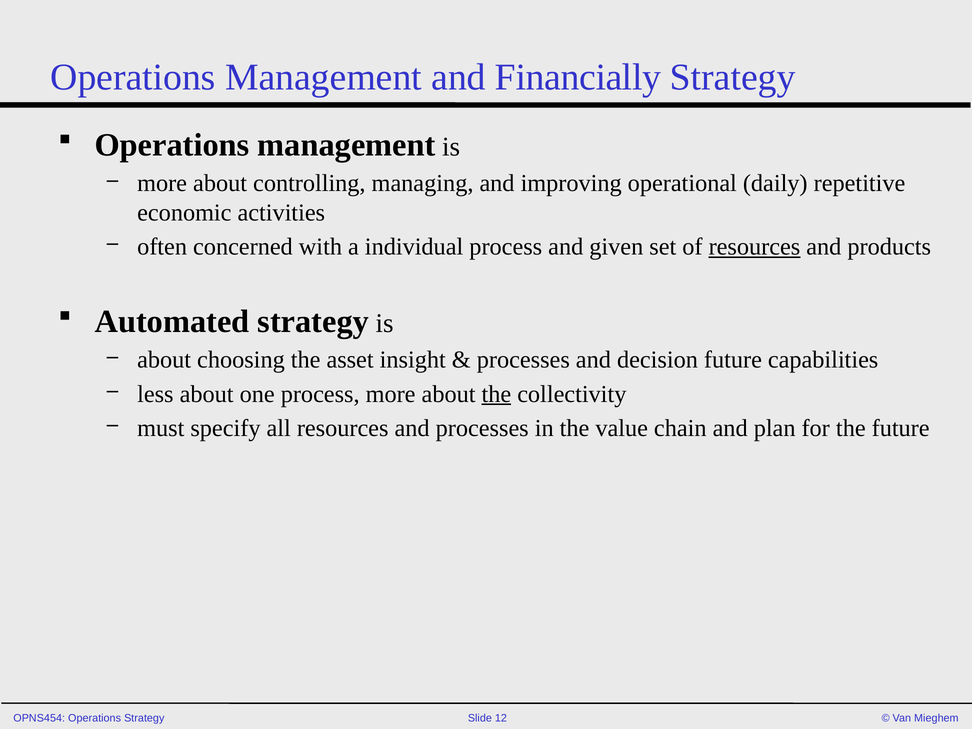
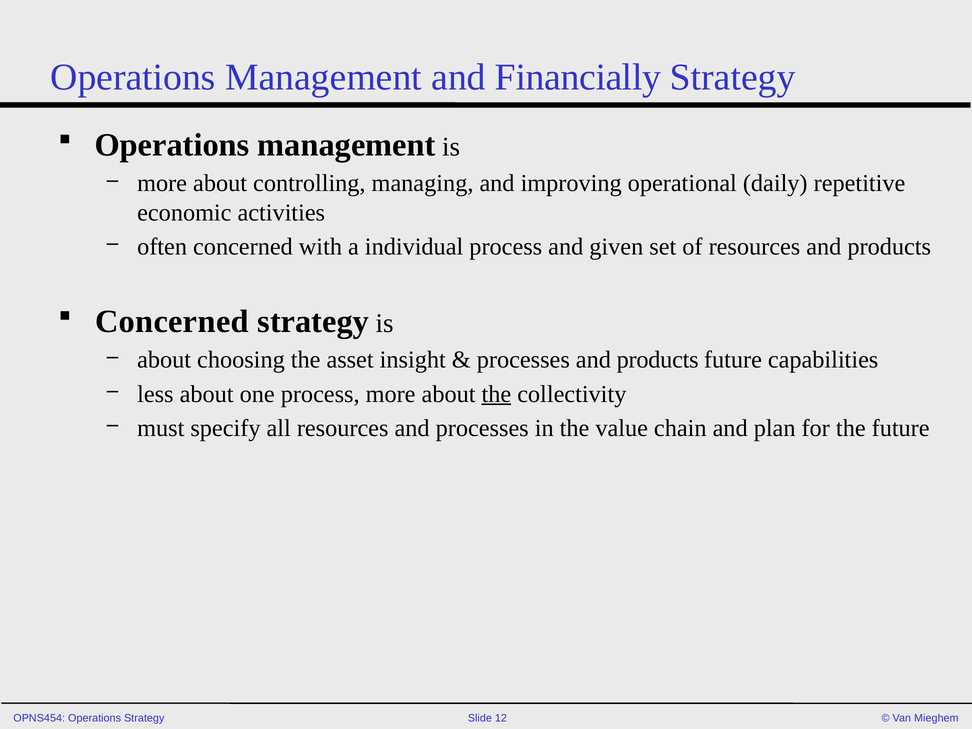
resources at (754, 247) underline: present -> none
Automated at (172, 322): Automated -> Concerned
processes and decision: decision -> products
